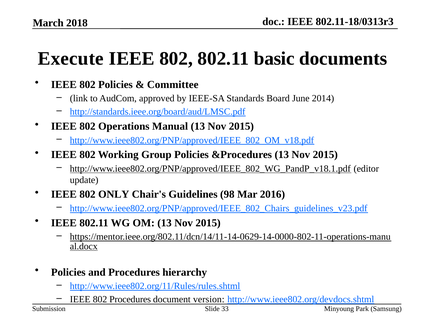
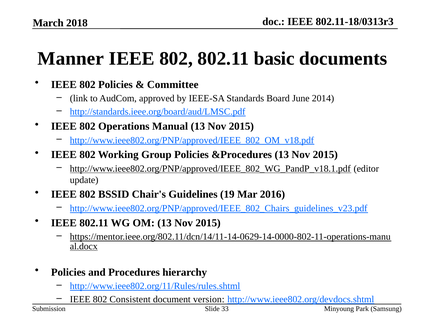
Execute: Execute -> Manner
ONLY: ONLY -> BSSID
98: 98 -> 19
802 Procedures: Procedures -> Consistent
